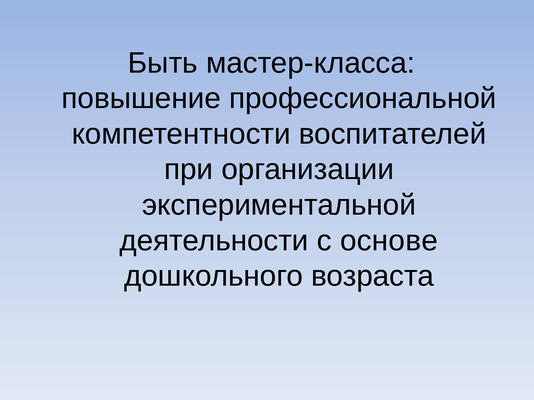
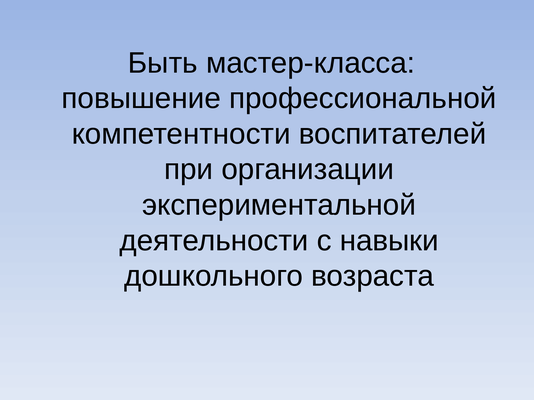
основе: основе -> навыки
